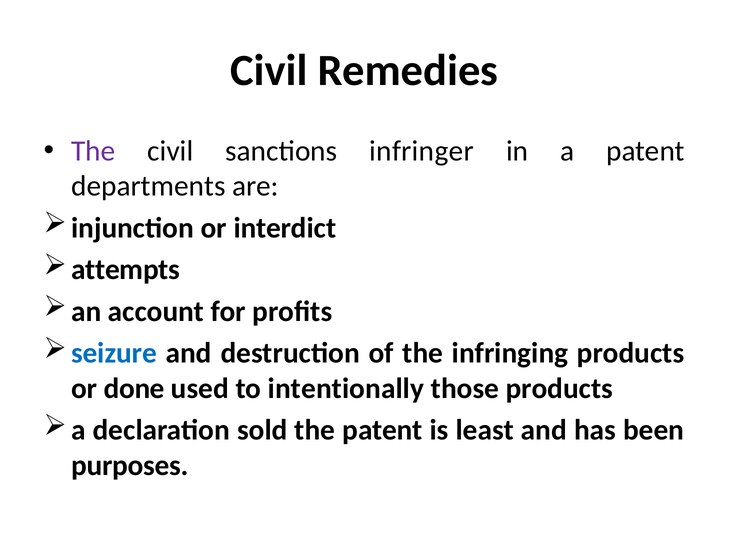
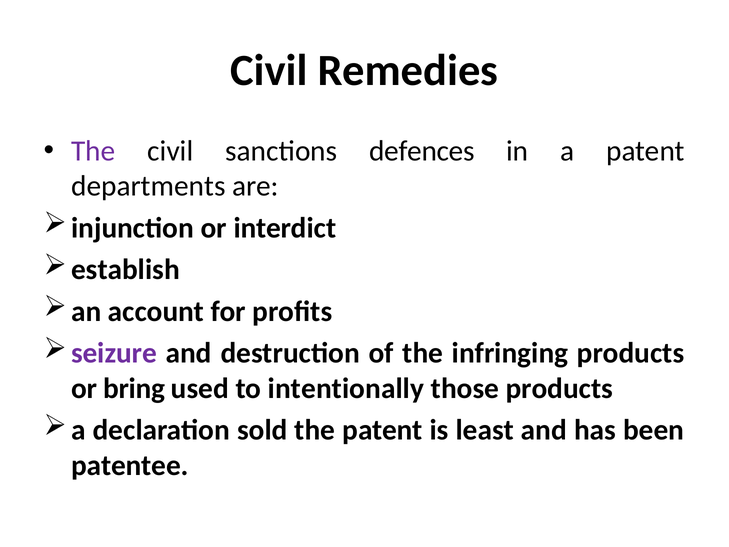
infringer: infringer -> defences
attempts: attempts -> establish
seizure colour: blue -> purple
done: done -> bring
purposes: purposes -> patentee
